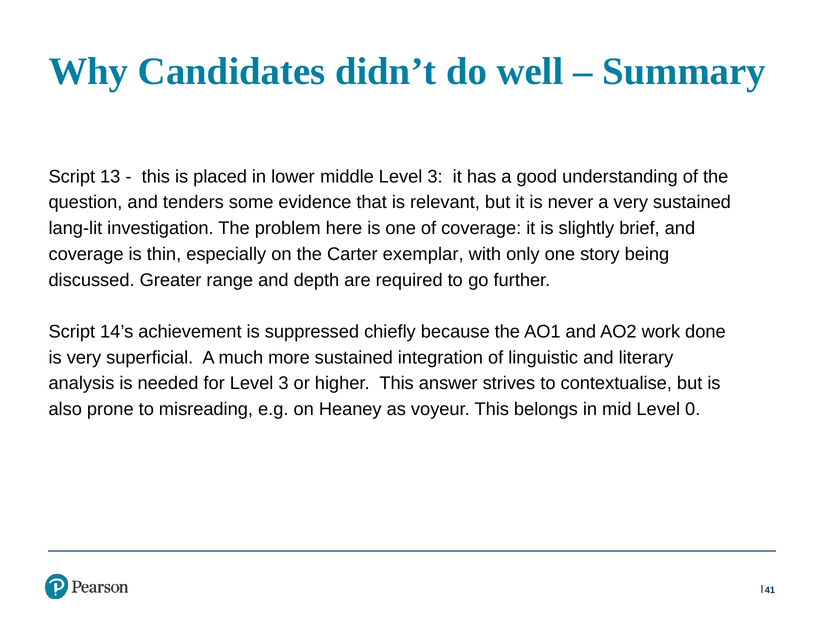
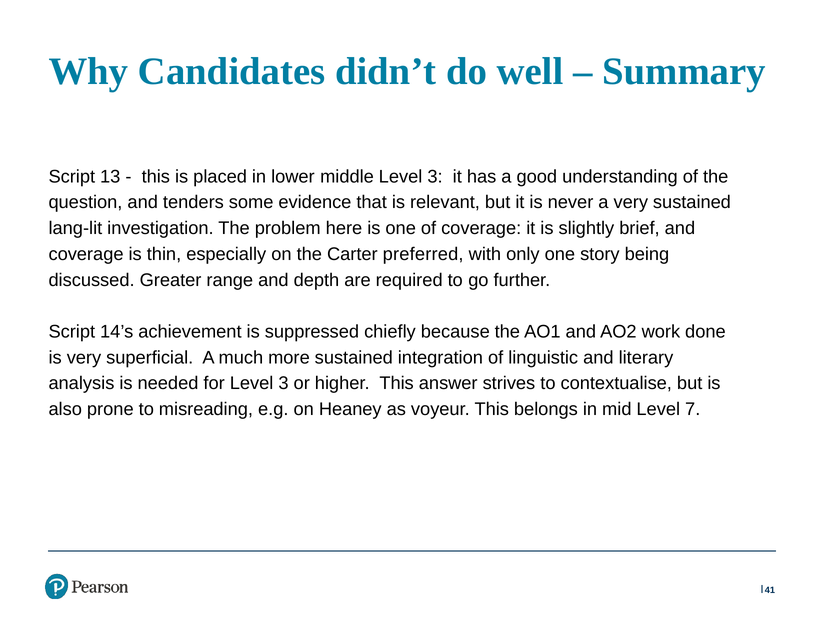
exemplar: exemplar -> preferred
0: 0 -> 7
